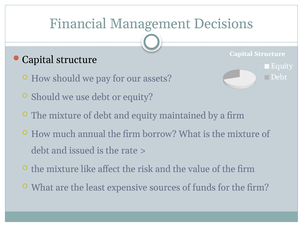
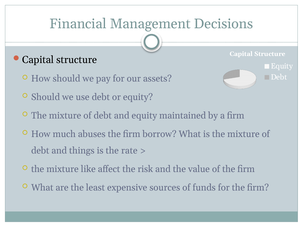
annual: annual -> abuses
issued: issued -> things
